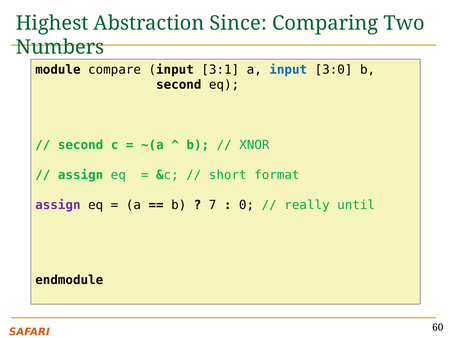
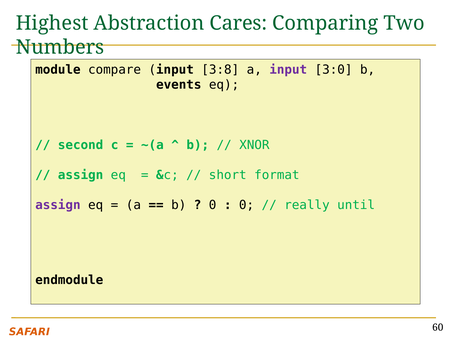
Since: Since -> Cares
3:1: 3:1 -> 3:8
input at (288, 70) colour: blue -> purple
second at (179, 85): second -> events
7 at (213, 205): 7 -> 0
